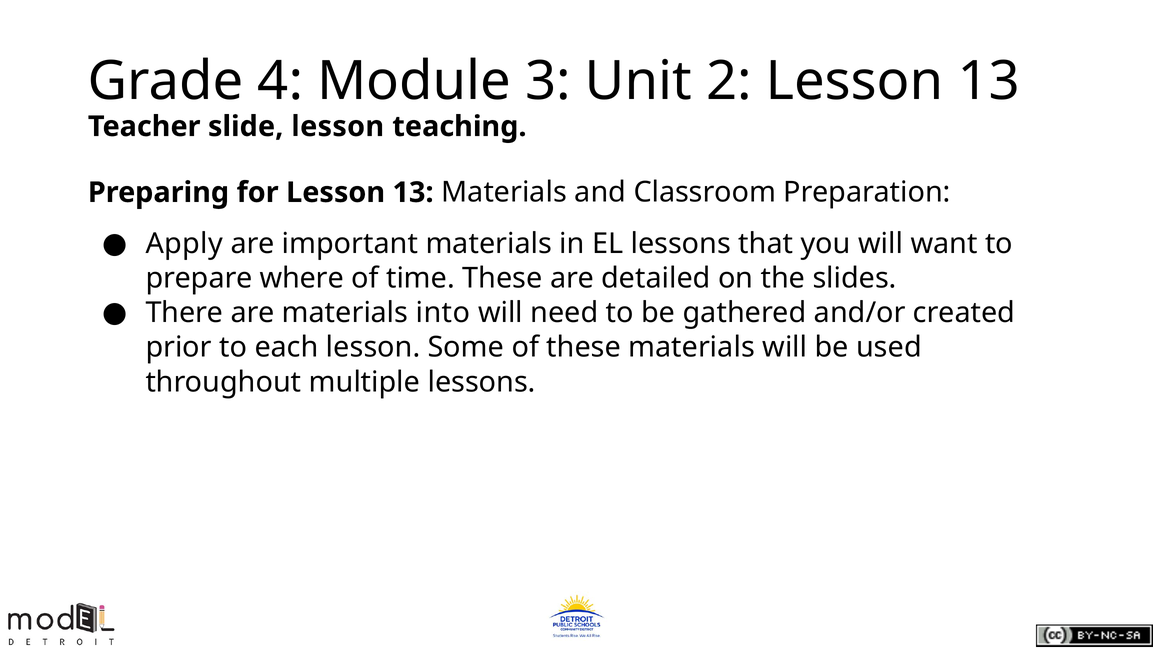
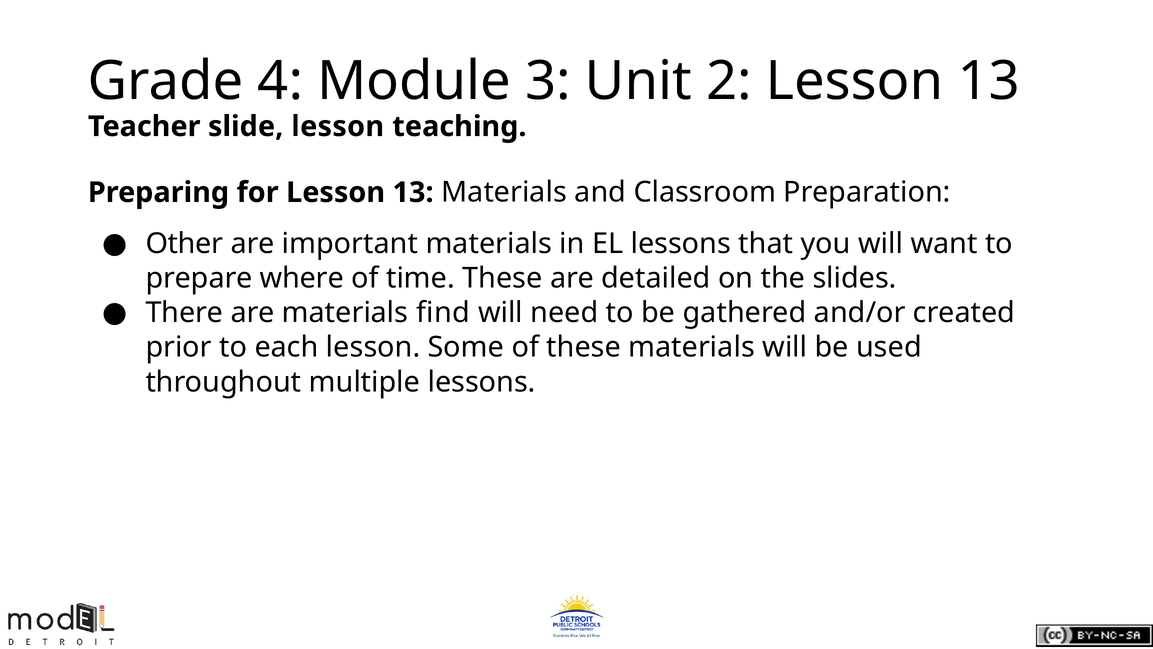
Apply: Apply -> Other
into: into -> find
